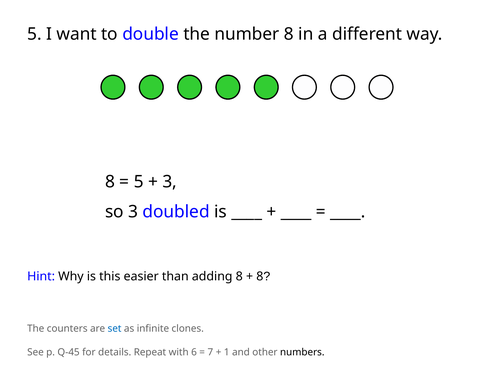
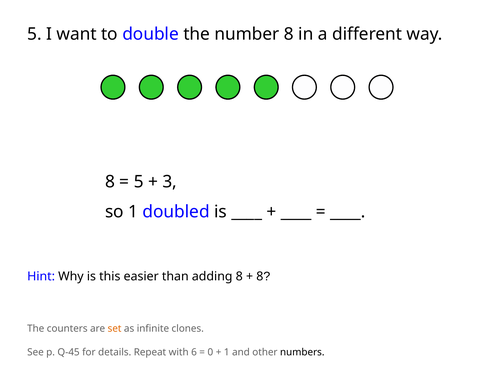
so 3: 3 -> 1
set colour: blue -> orange
7: 7 -> 0
